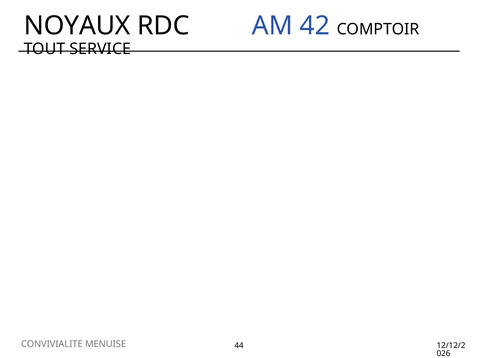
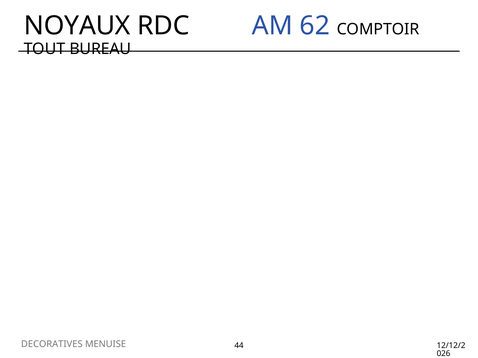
42: 42 -> 62
SERVICE: SERVICE -> BUREAU
CONVIVIALITE: CONVIVIALITE -> DECORATIVES
